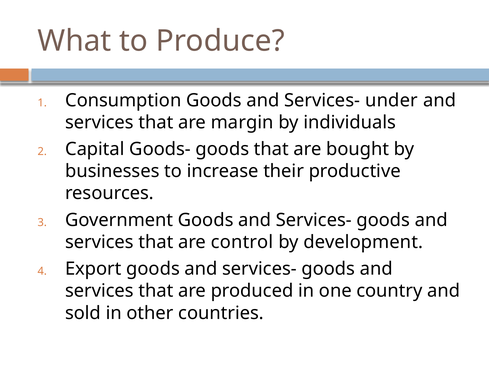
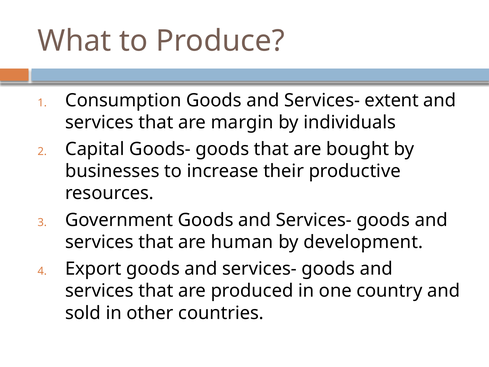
under: under -> extent
control: control -> human
